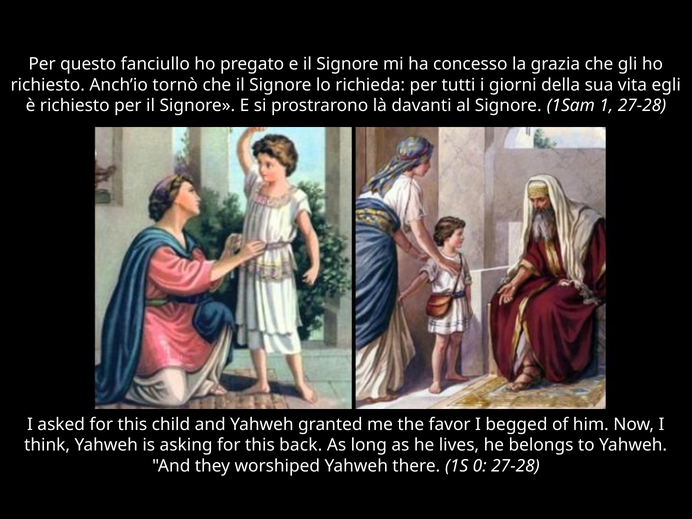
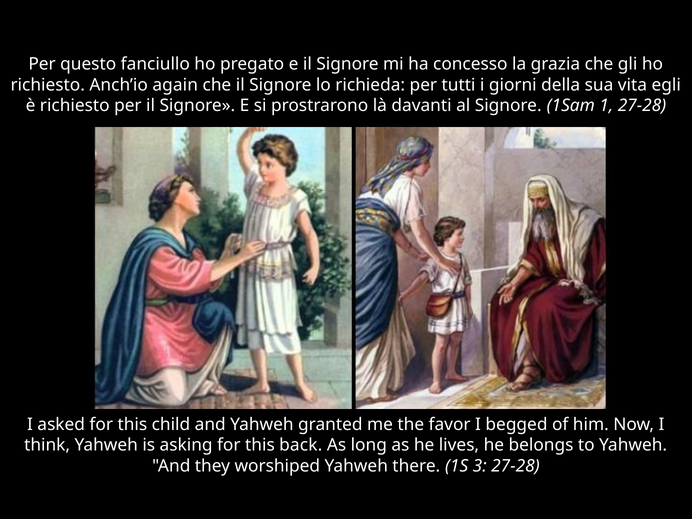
tornò: tornò -> again
0: 0 -> 3
